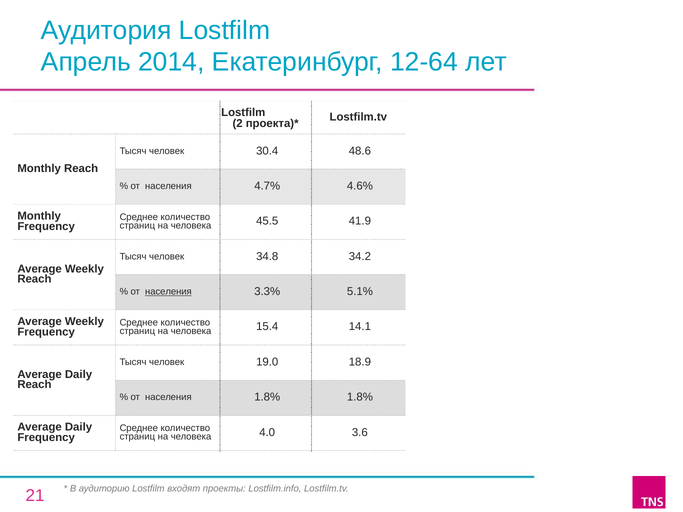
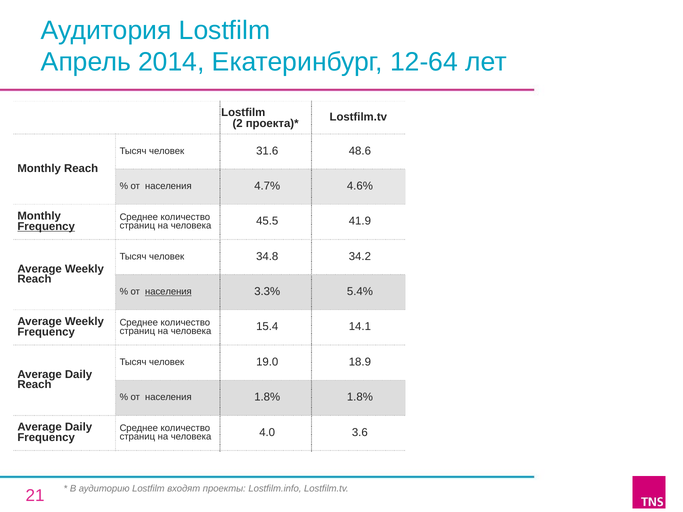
30.4: 30.4 -> 31.6
Frequency at (46, 226) underline: none -> present
5.1%: 5.1% -> 5.4%
